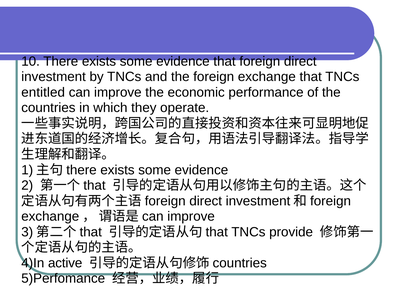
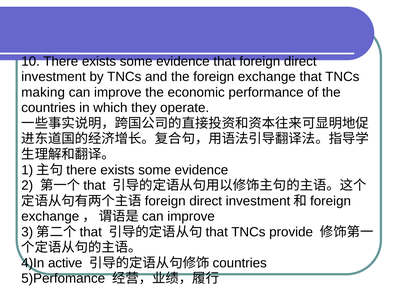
entitled: entitled -> making
